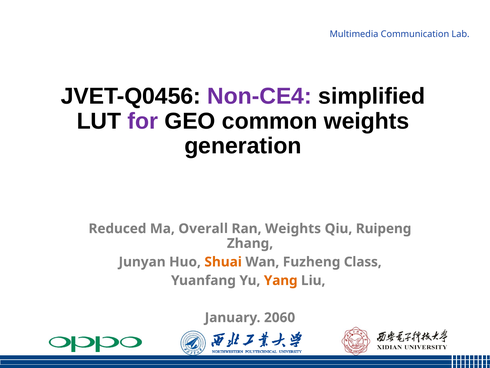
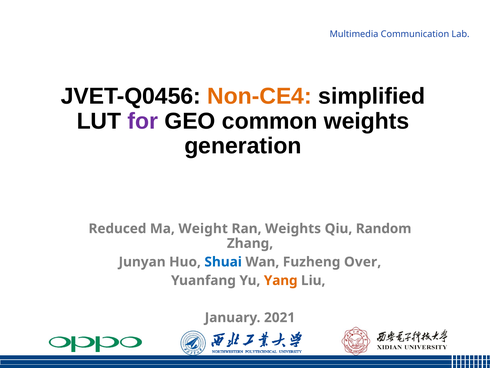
Non-CE4 colour: purple -> orange
Overall: Overall -> Weight
Ruipeng: Ruipeng -> Random
Shuai colour: orange -> blue
Class: Class -> Over
2060: 2060 -> 2021
